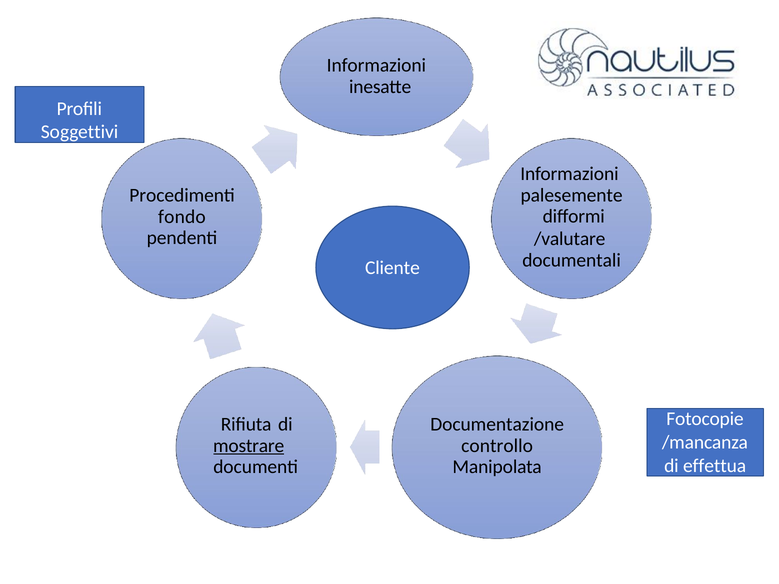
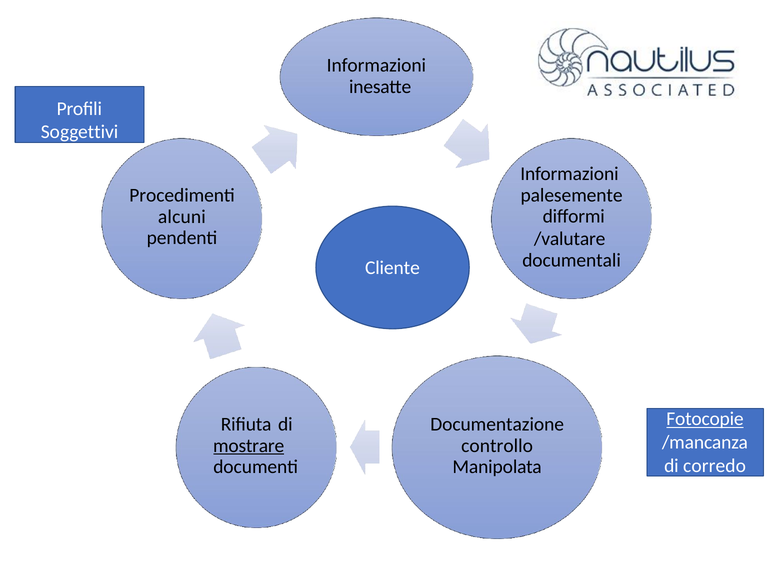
fondo: fondo -> alcuni
Fotocopie underline: none -> present
effettua: effettua -> corredo
